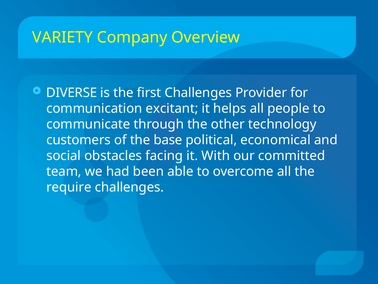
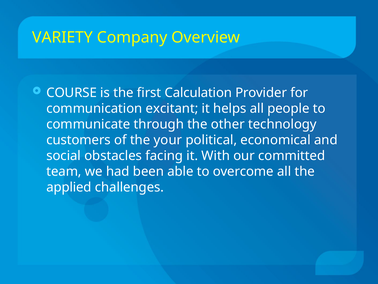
DIVERSE: DIVERSE -> COURSE
first Challenges: Challenges -> Calculation
base: base -> your
require: require -> applied
